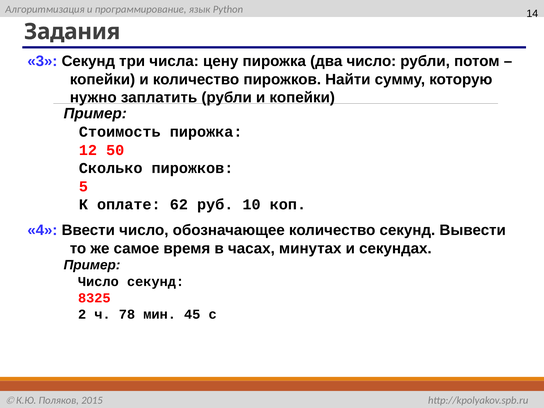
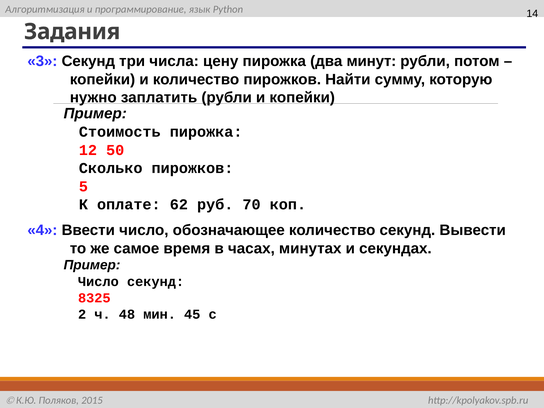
два число: число -> минут
10: 10 -> 70
78: 78 -> 48
